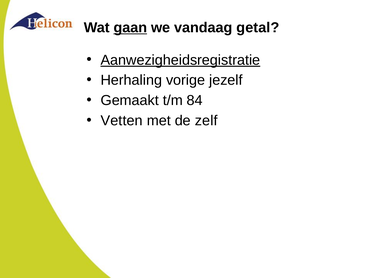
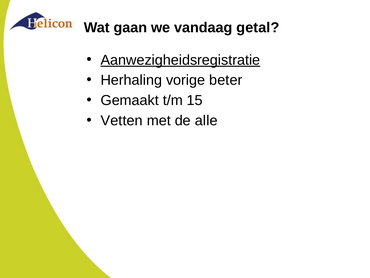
gaan underline: present -> none
jezelf: jezelf -> beter
84: 84 -> 15
zelf: zelf -> alle
